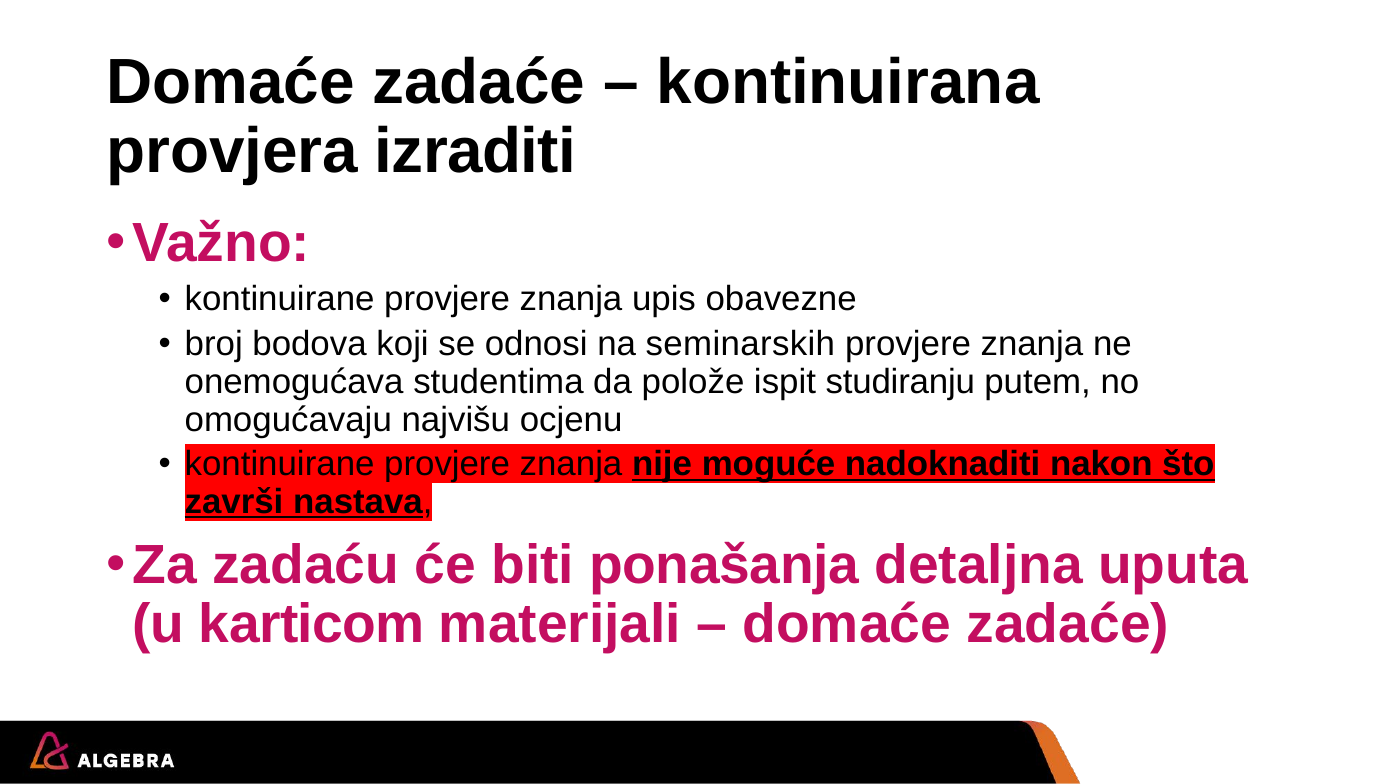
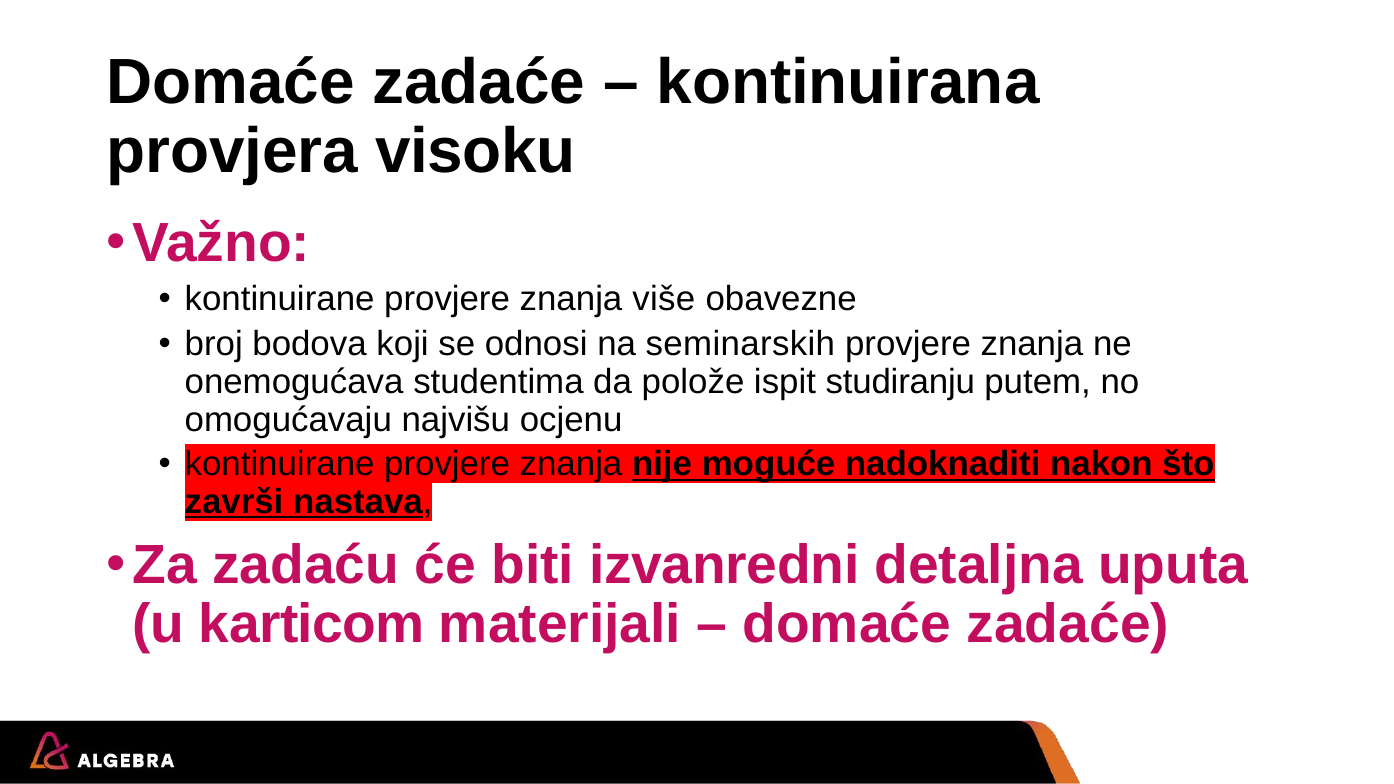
izraditi: izraditi -> visoku
upis: upis -> više
ponašanja: ponašanja -> izvanredni
